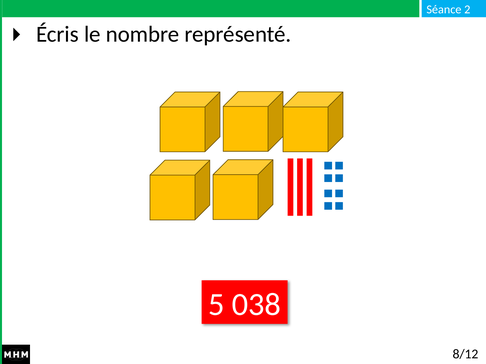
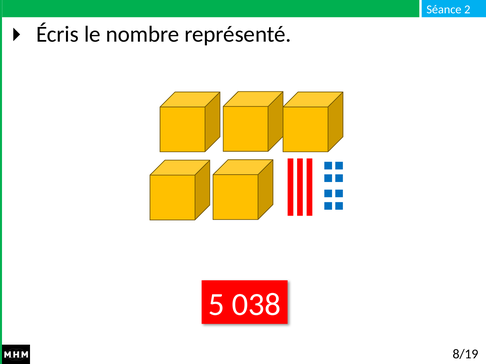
8/12: 8/12 -> 8/19
